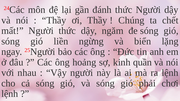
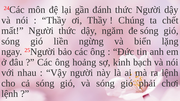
quần: quần -> bạch
